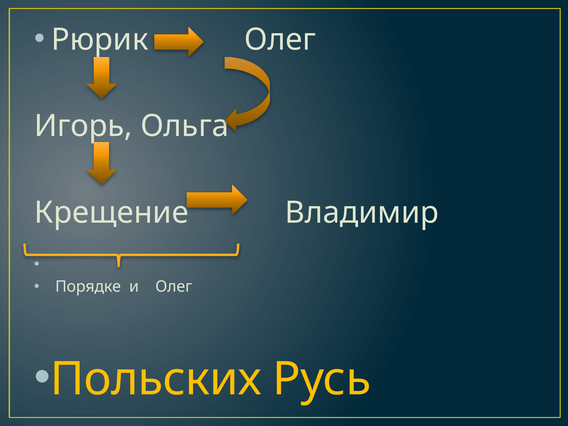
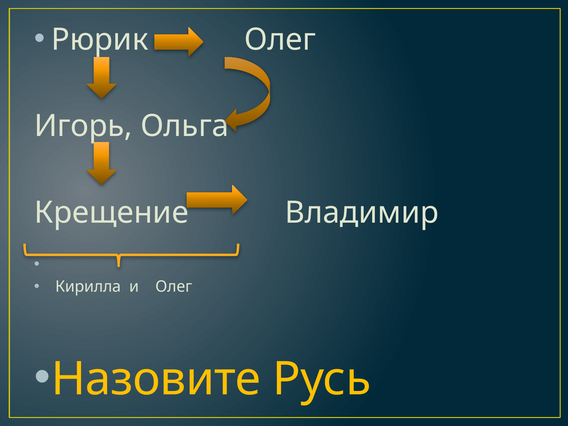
Порядке: Порядке -> Кирилла
Польских: Польских -> Назовите
